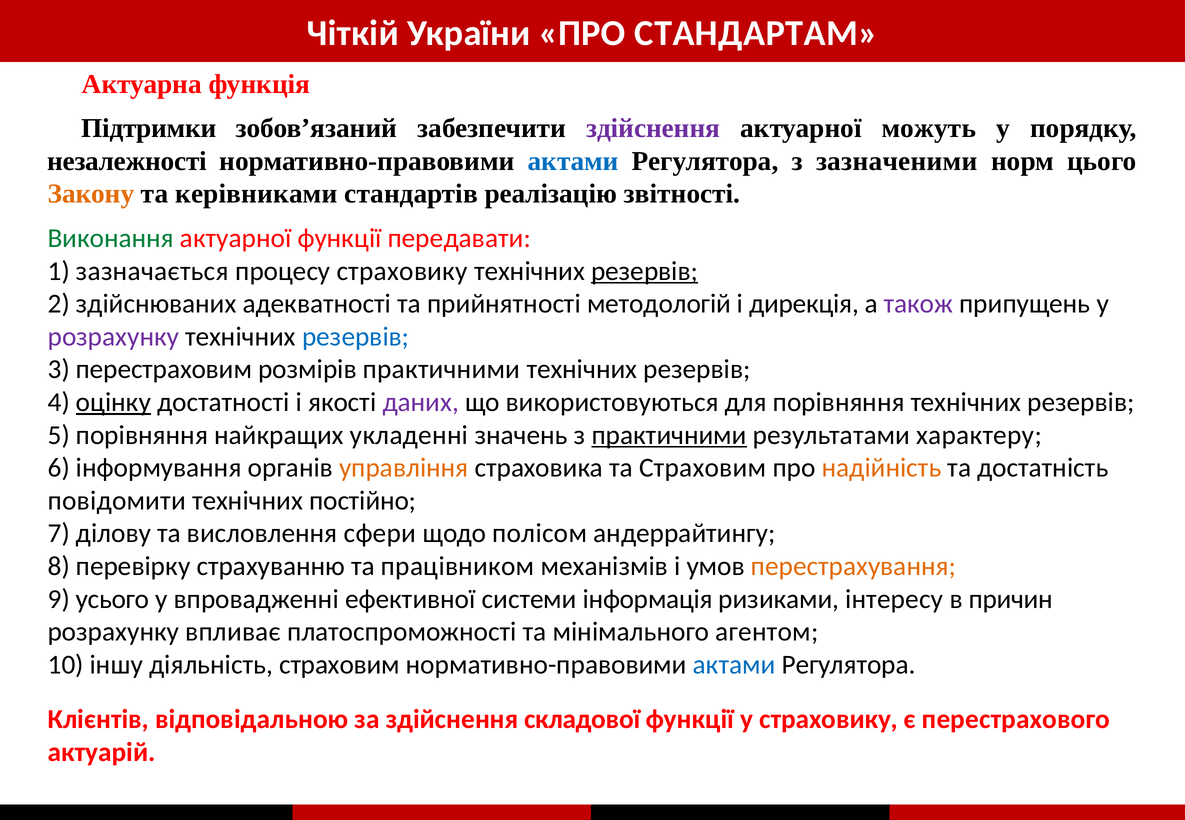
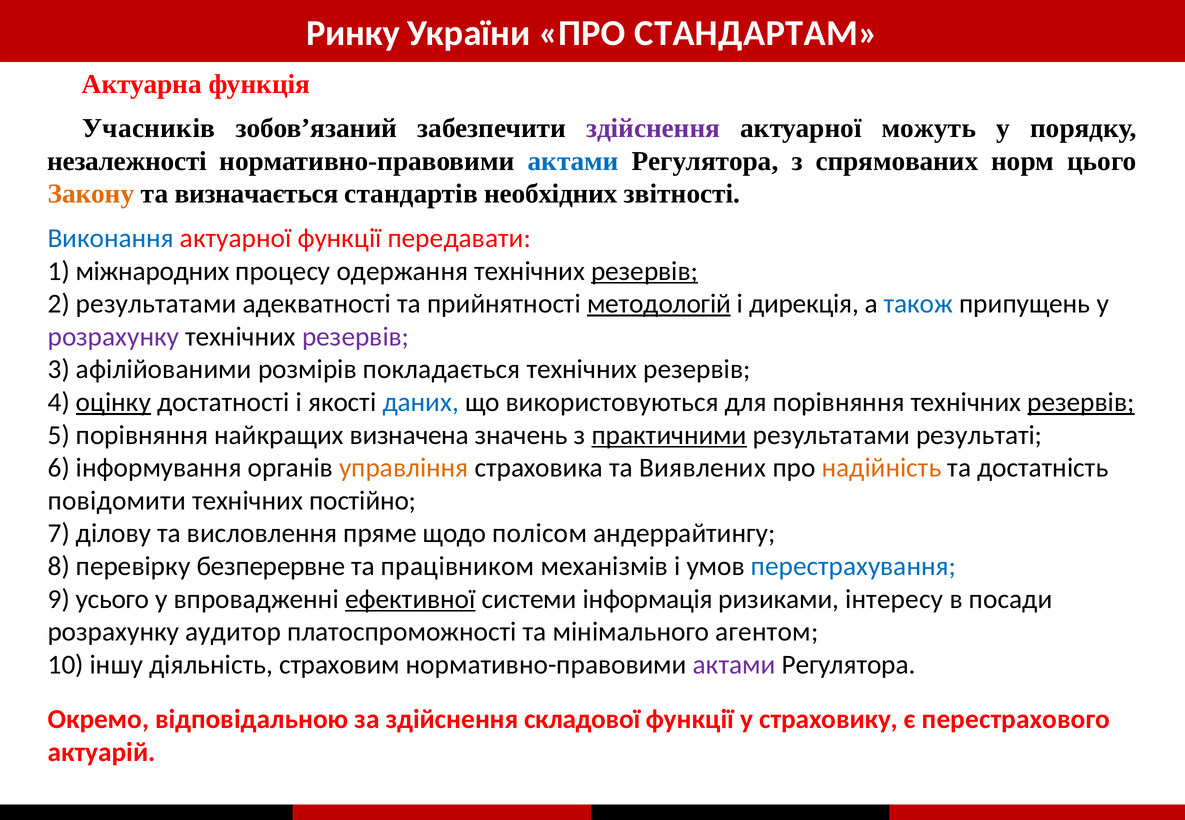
Чіткій: Чіткій -> Ринку
Підтримки: Підтримки -> Учасників
зазначеними: зазначеними -> спрямованих
керівниками: керівниками -> визначається
реалізацію: реалізацію -> необхідних
Виконання colour: green -> blue
зазначається: зазначається -> міжнародних
процесу страховику: страховику -> одержання
2 здійснюваних: здійснюваних -> результатами
методологій underline: none -> present
також colour: purple -> blue
резервів at (356, 337) colour: blue -> purple
перестраховим: перестраховим -> афілійованими
розмірів практичними: практичними -> покладається
даних colour: purple -> blue
резервів at (1081, 402) underline: none -> present
укладенні: укладенні -> визначена
характеру: характеру -> результаті
та Страховим: Страховим -> Виявлених
сфери: сфери -> пряме
страхуванню: страхуванню -> безперервне
перестрахування colour: orange -> blue
ефективної underline: none -> present
причин: причин -> посади
впливає: впливає -> аудитор
актами at (734, 665) colour: blue -> purple
Клієнтів: Клієнтів -> Окремо
